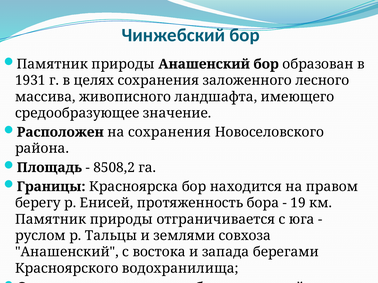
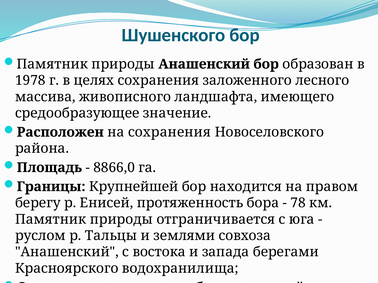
Чинжебский: Чинжебский -> Шушенского
1931: 1931 -> 1978
8508,2: 8508,2 -> 8866,0
Красноярска: Красноярска -> Крупнейшей
19: 19 -> 78
